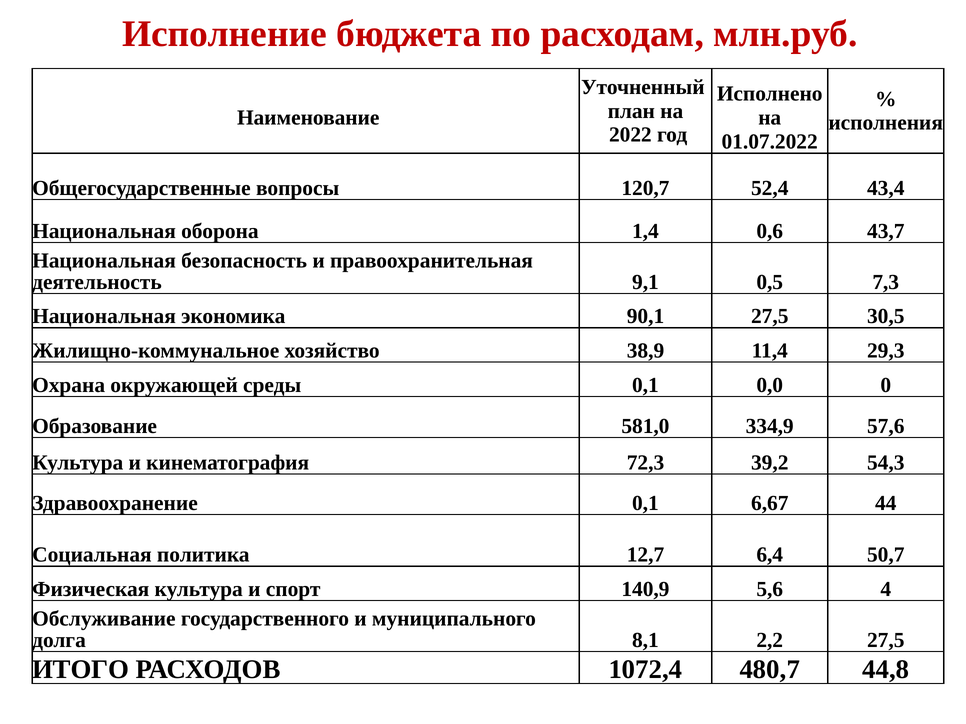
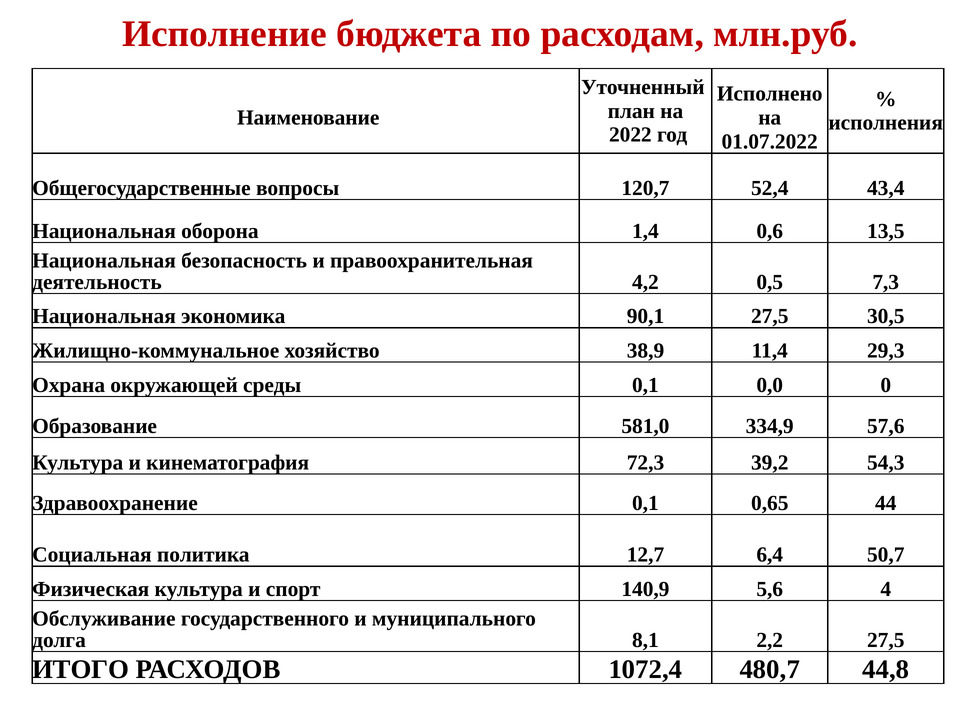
43,7: 43,7 -> 13,5
9,1: 9,1 -> 4,2
6,67: 6,67 -> 0,65
